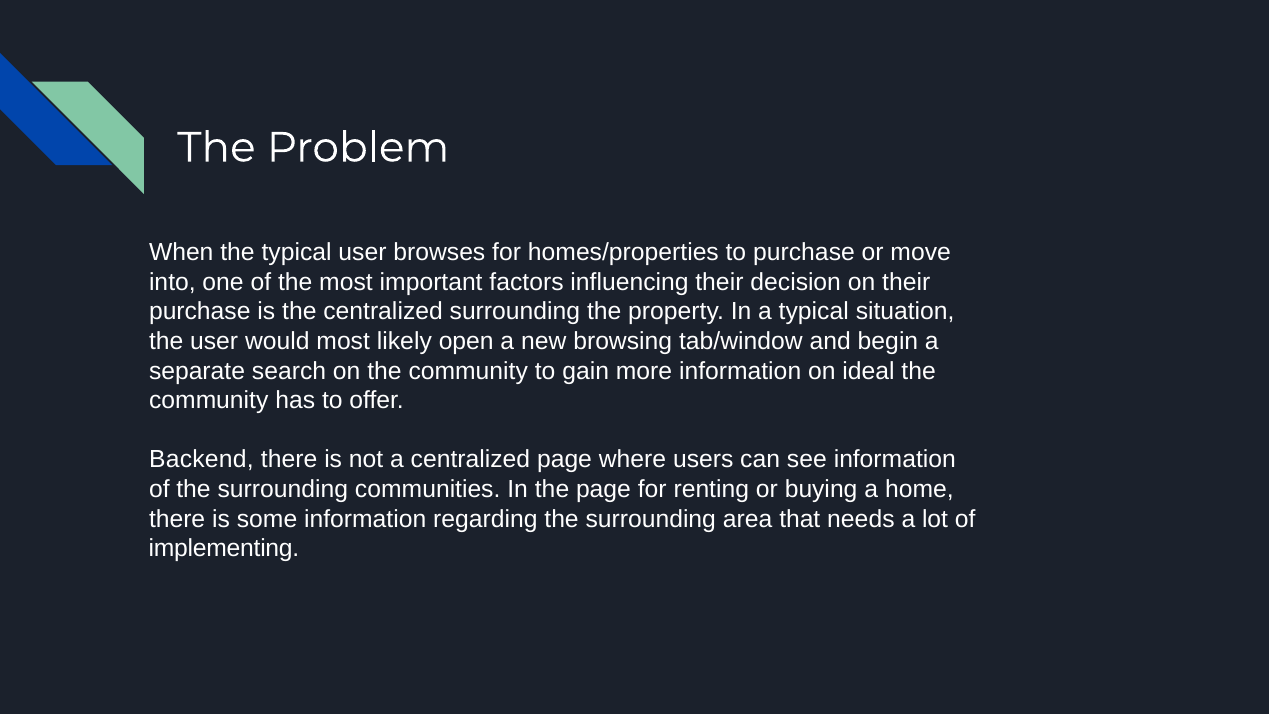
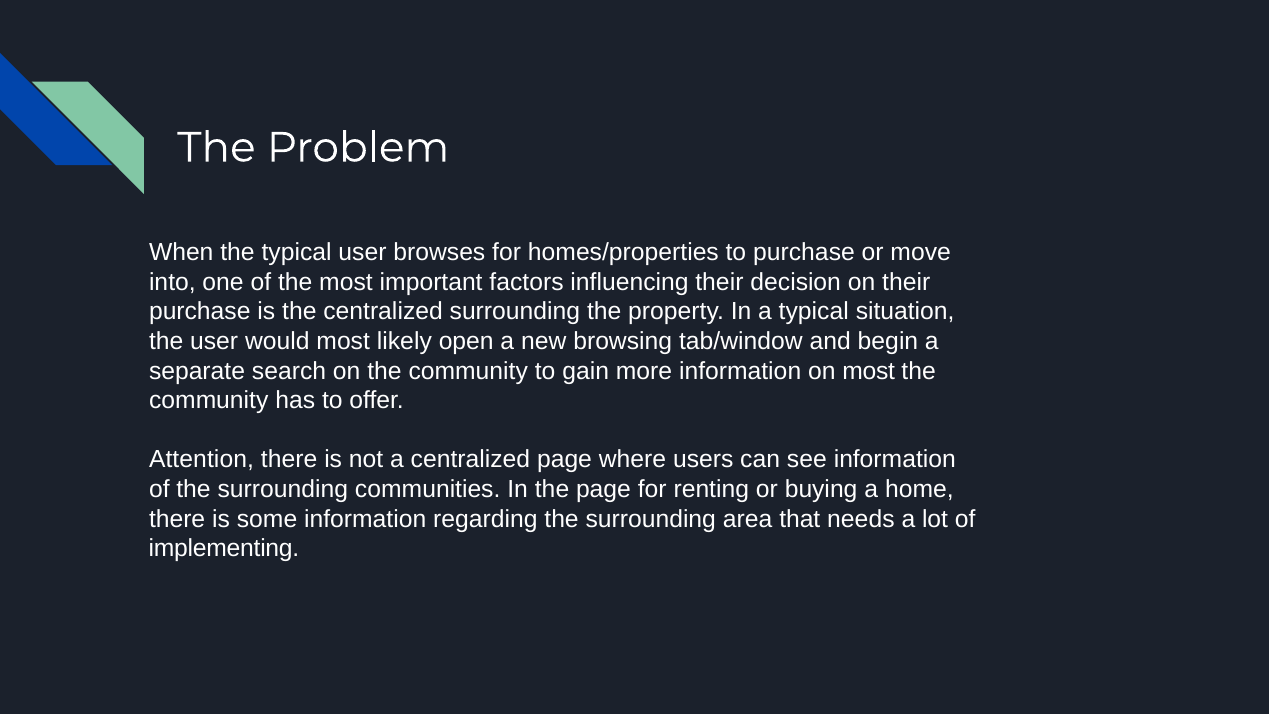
on ideal: ideal -> most
Backend: Backend -> Attention
